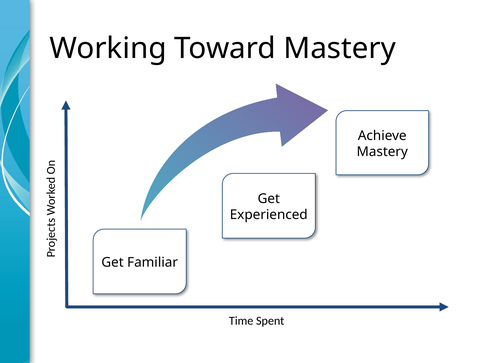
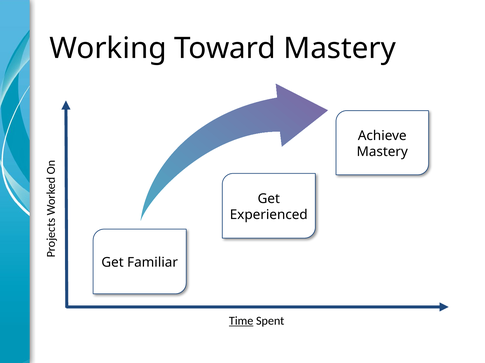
Time underline: none -> present
